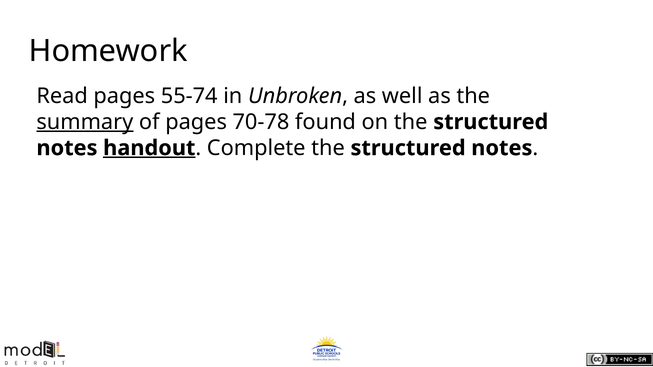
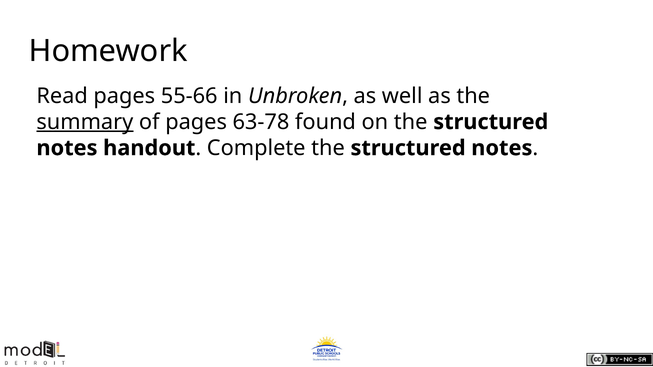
55-74: 55-74 -> 55-66
70-78: 70-78 -> 63-78
handout underline: present -> none
